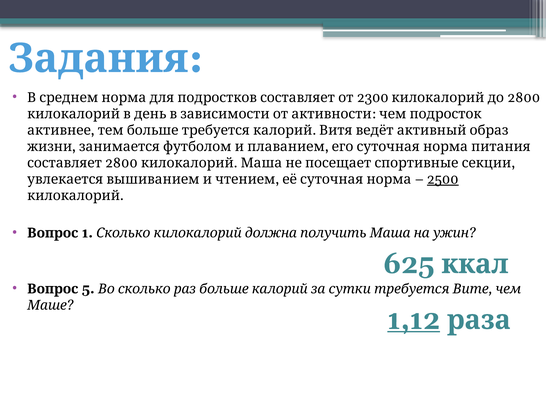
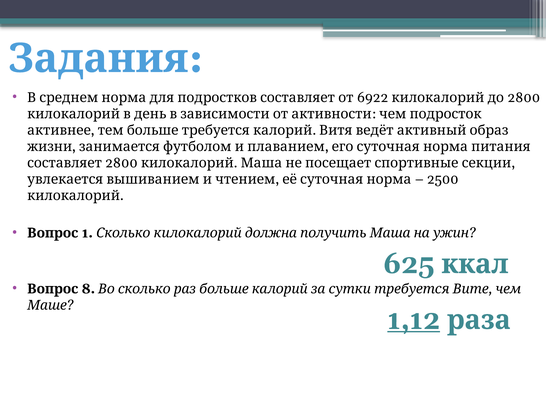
2300: 2300 -> 6922
2500 underline: present -> none
5: 5 -> 8
